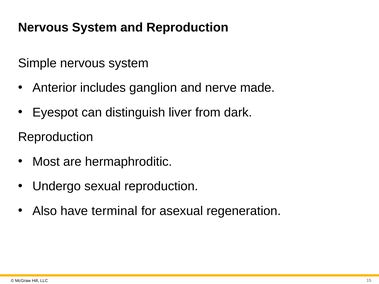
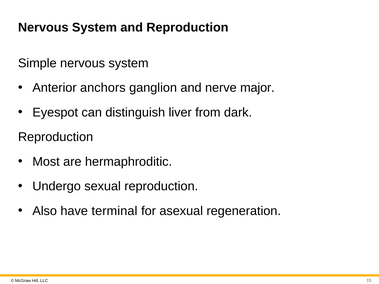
includes: includes -> anchors
made: made -> major
